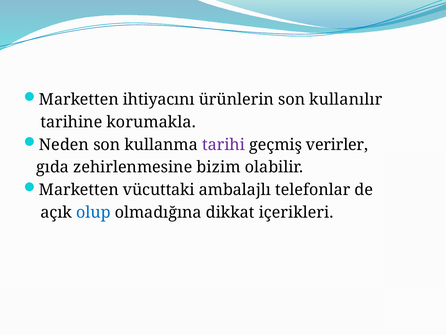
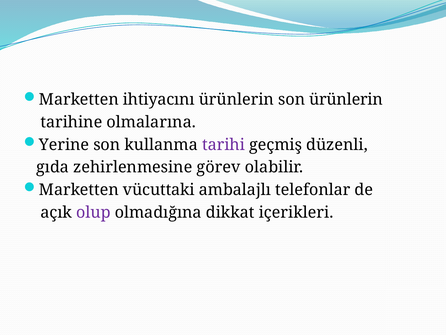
son kullanılır: kullanılır -> ürünlerin
korumakla: korumakla -> olmalarına
Neden: Neden -> Yerine
verirler: verirler -> düzenli
bizim: bizim -> görev
olup colour: blue -> purple
